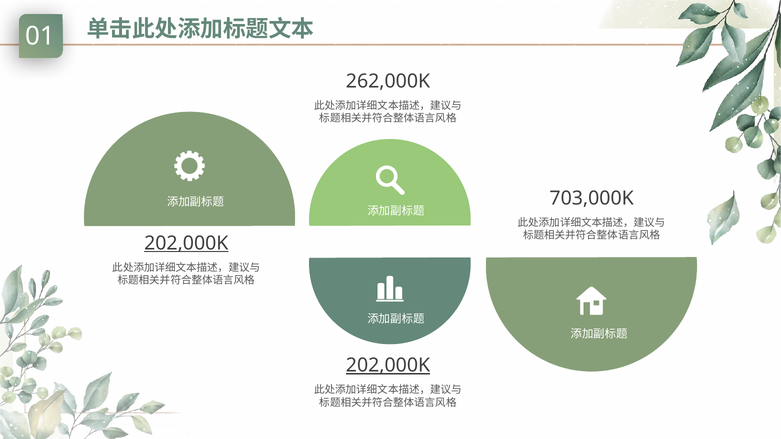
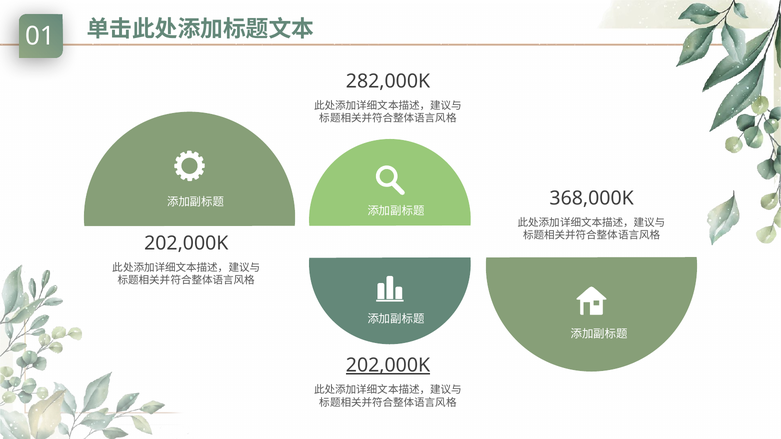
262,000K: 262,000K -> 282,000K
703,000K: 703,000K -> 368,000K
202,000K at (186, 243) underline: present -> none
